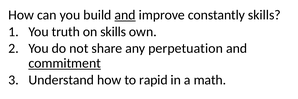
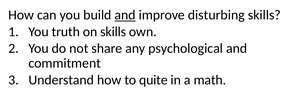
constantly: constantly -> disturbing
perpetuation: perpetuation -> psychological
commitment underline: present -> none
rapid: rapid -> quite
